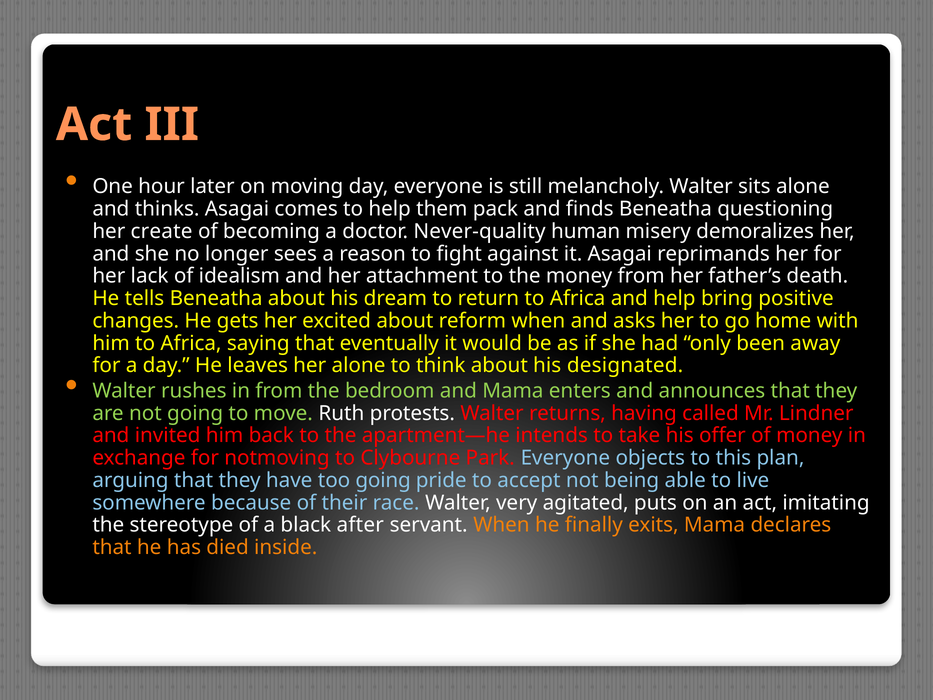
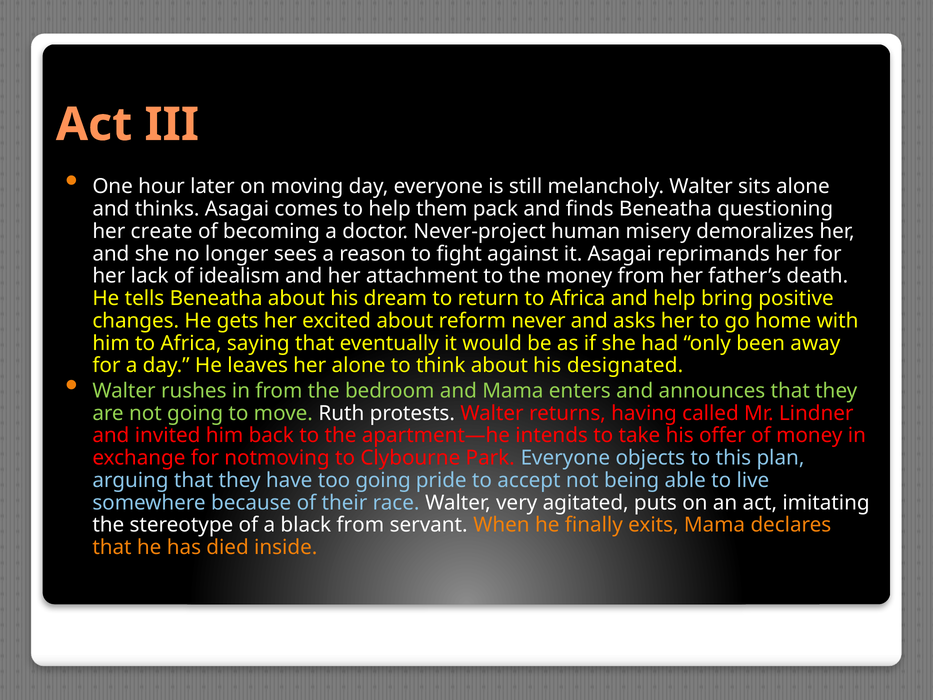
Never-quality: Never-quality -> Never-project
reform when: when -> never
black after: after -> from
